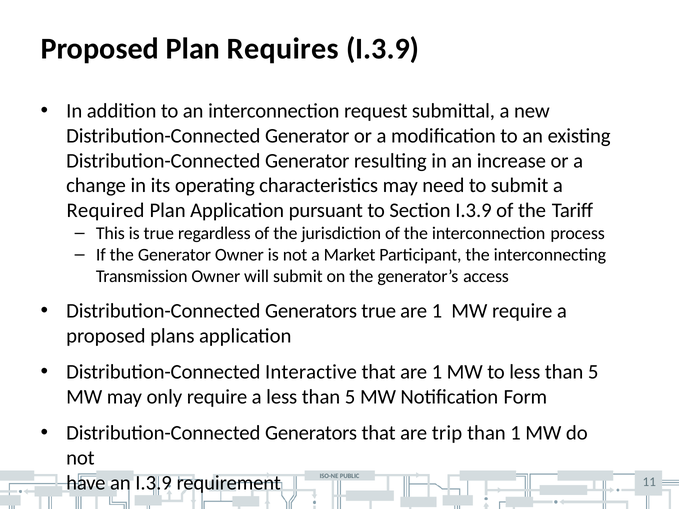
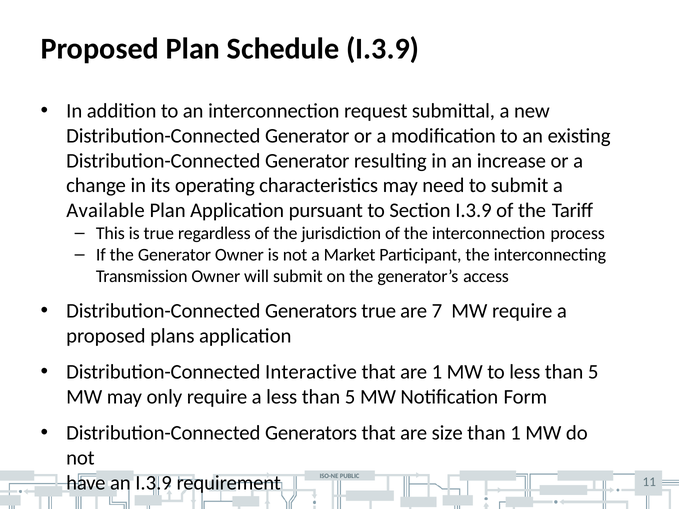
Requires: Requires -> Schedule
Required: Required -> Available
1 at (437, 311): 1 -> 7
trip: trip -> size
